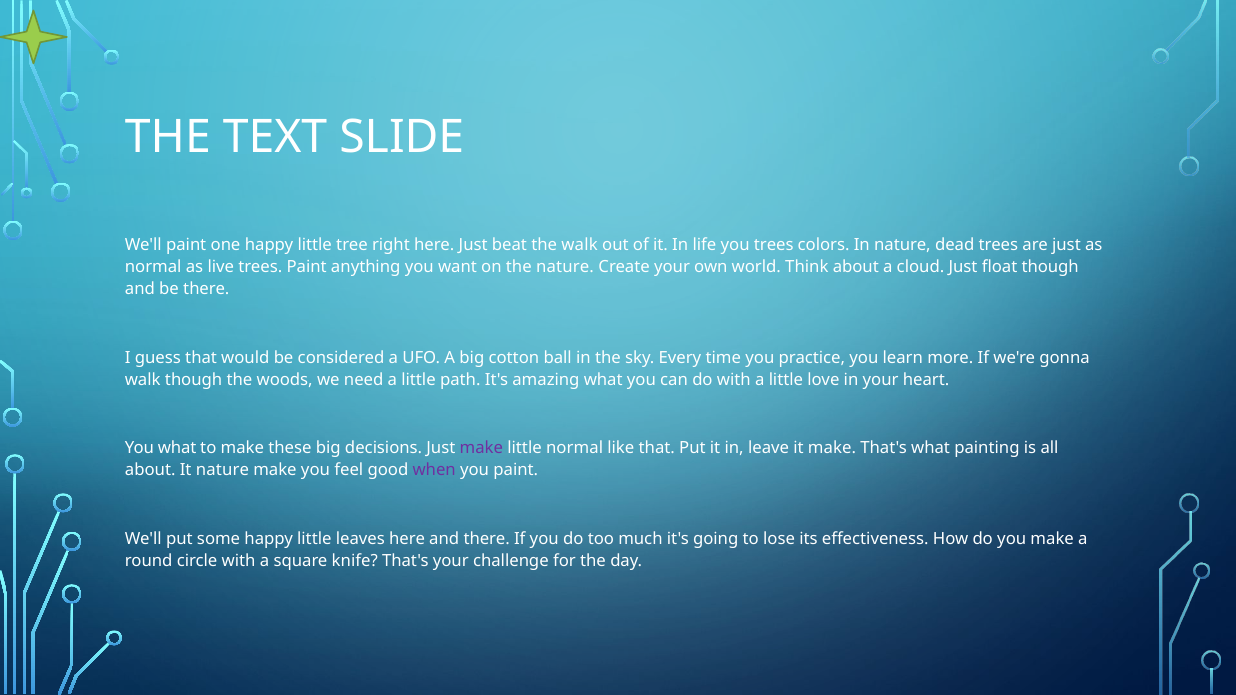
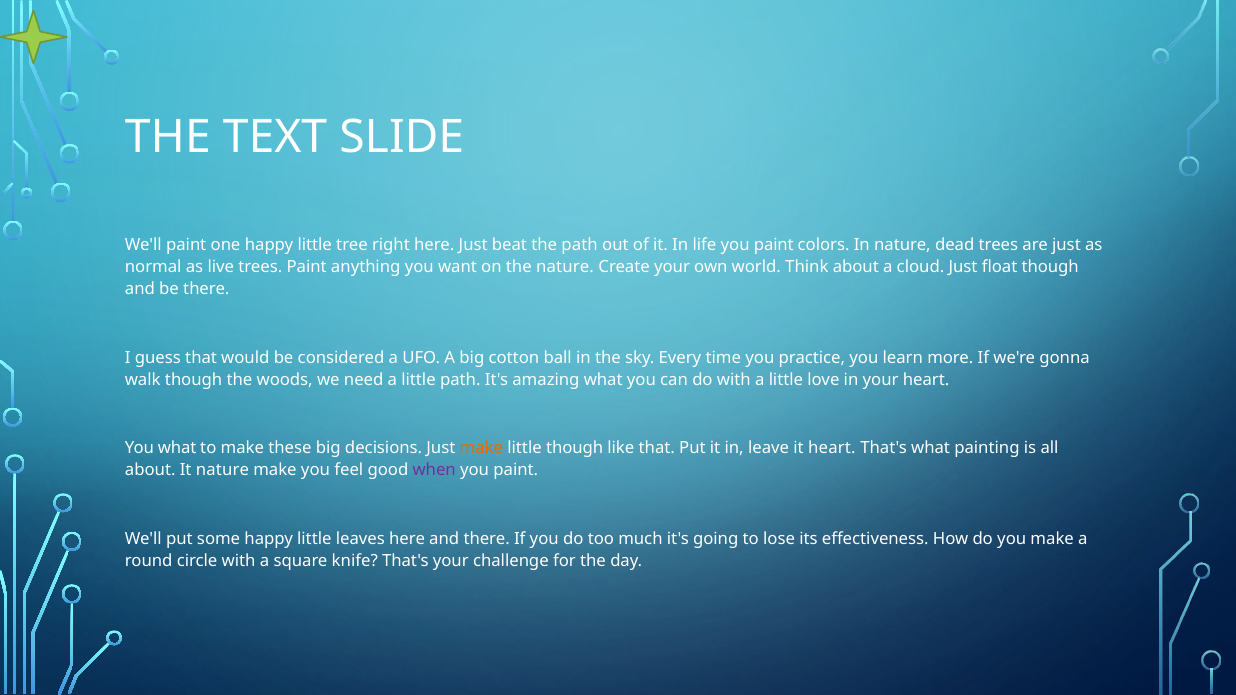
the walk: walk -> path
life you trees: trees -> paint
make at (481, 449) colour: purple -> orange
little normal: normal -> though
it make: make -> heart
